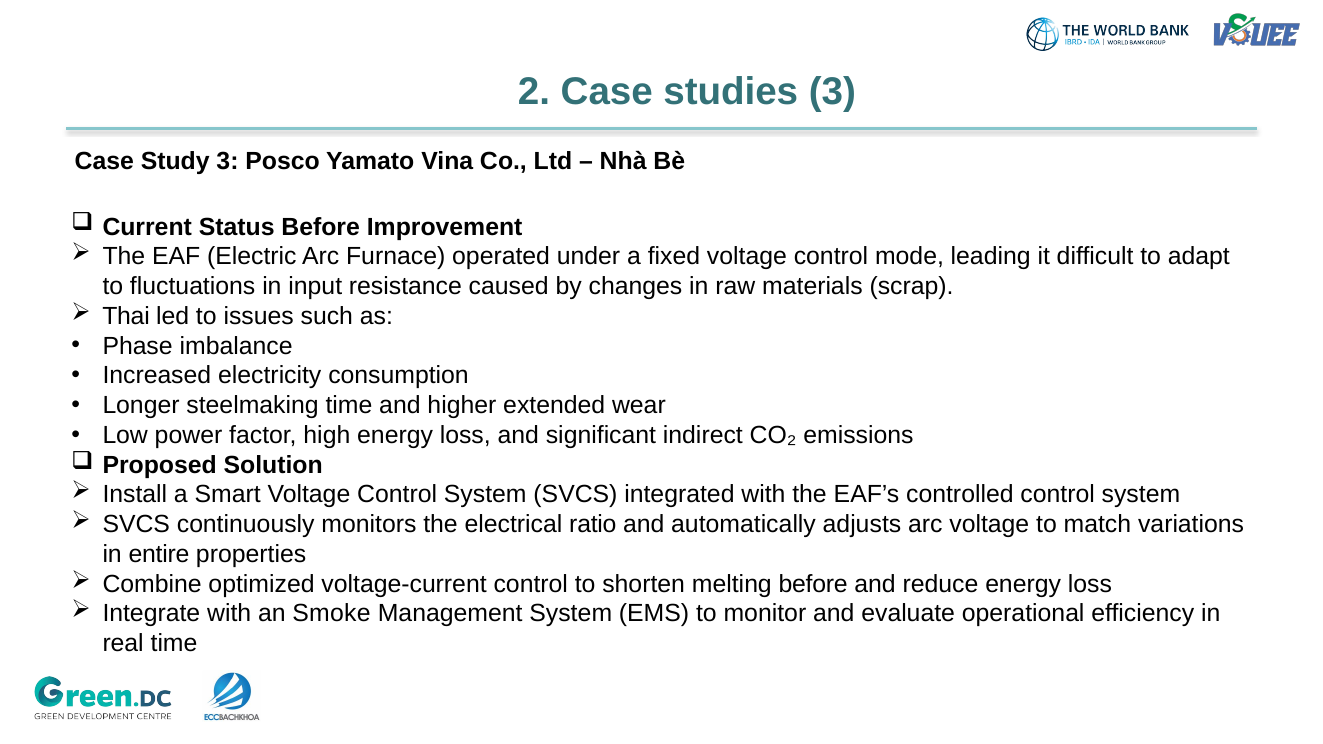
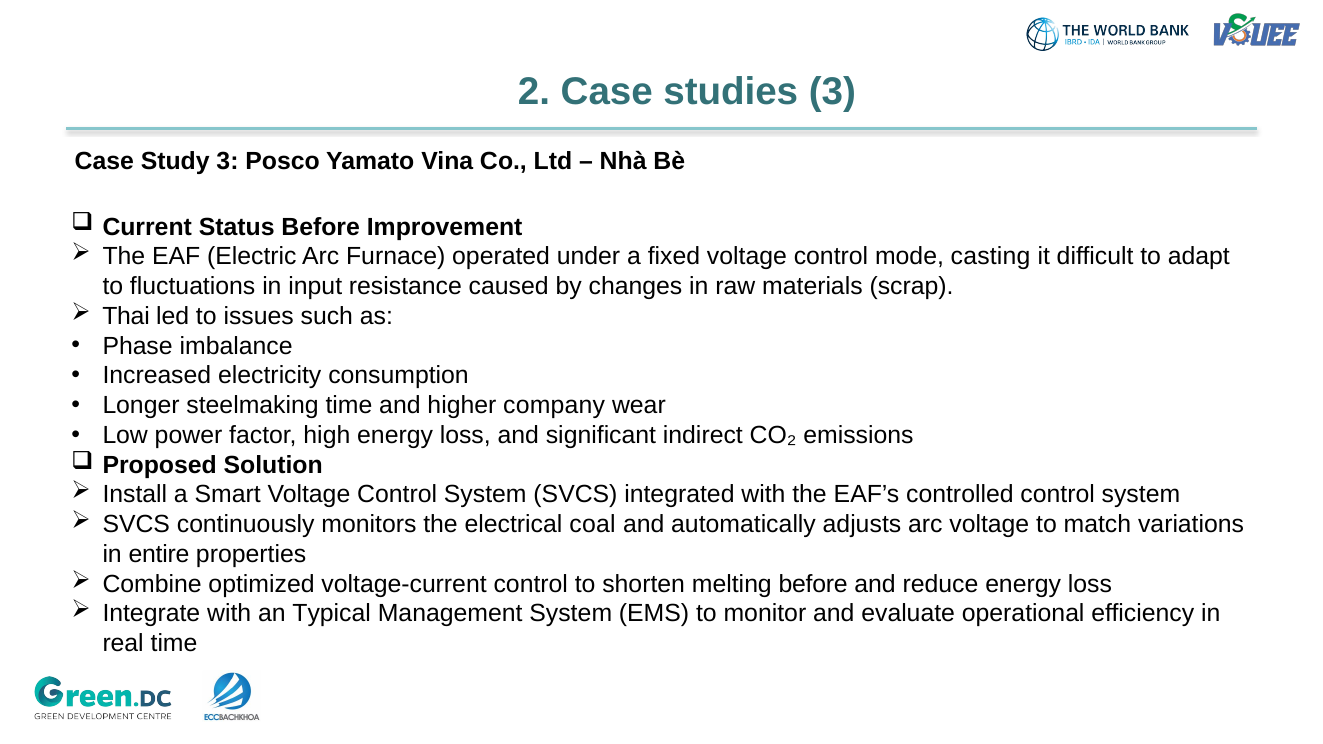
leading: leading -> casting
extended: extended -> company
ratio: ratio -> coal
Smoke: Smoke -> Typical
